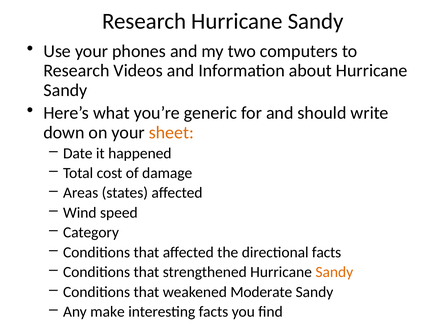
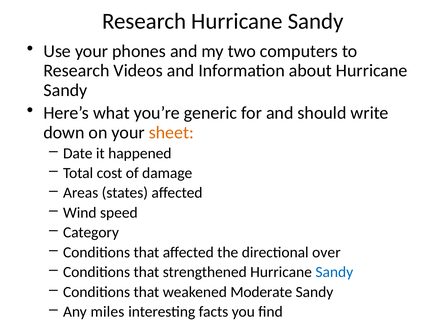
directional facts: facts -> over
Sandy at (334, 273) colour: orange -> blue
make: make -> miles
